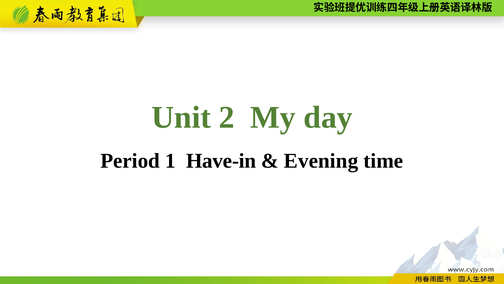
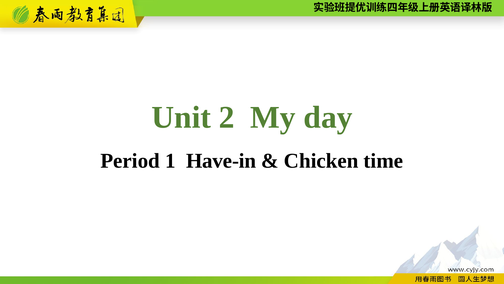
Evening: Evening -> Chicken
